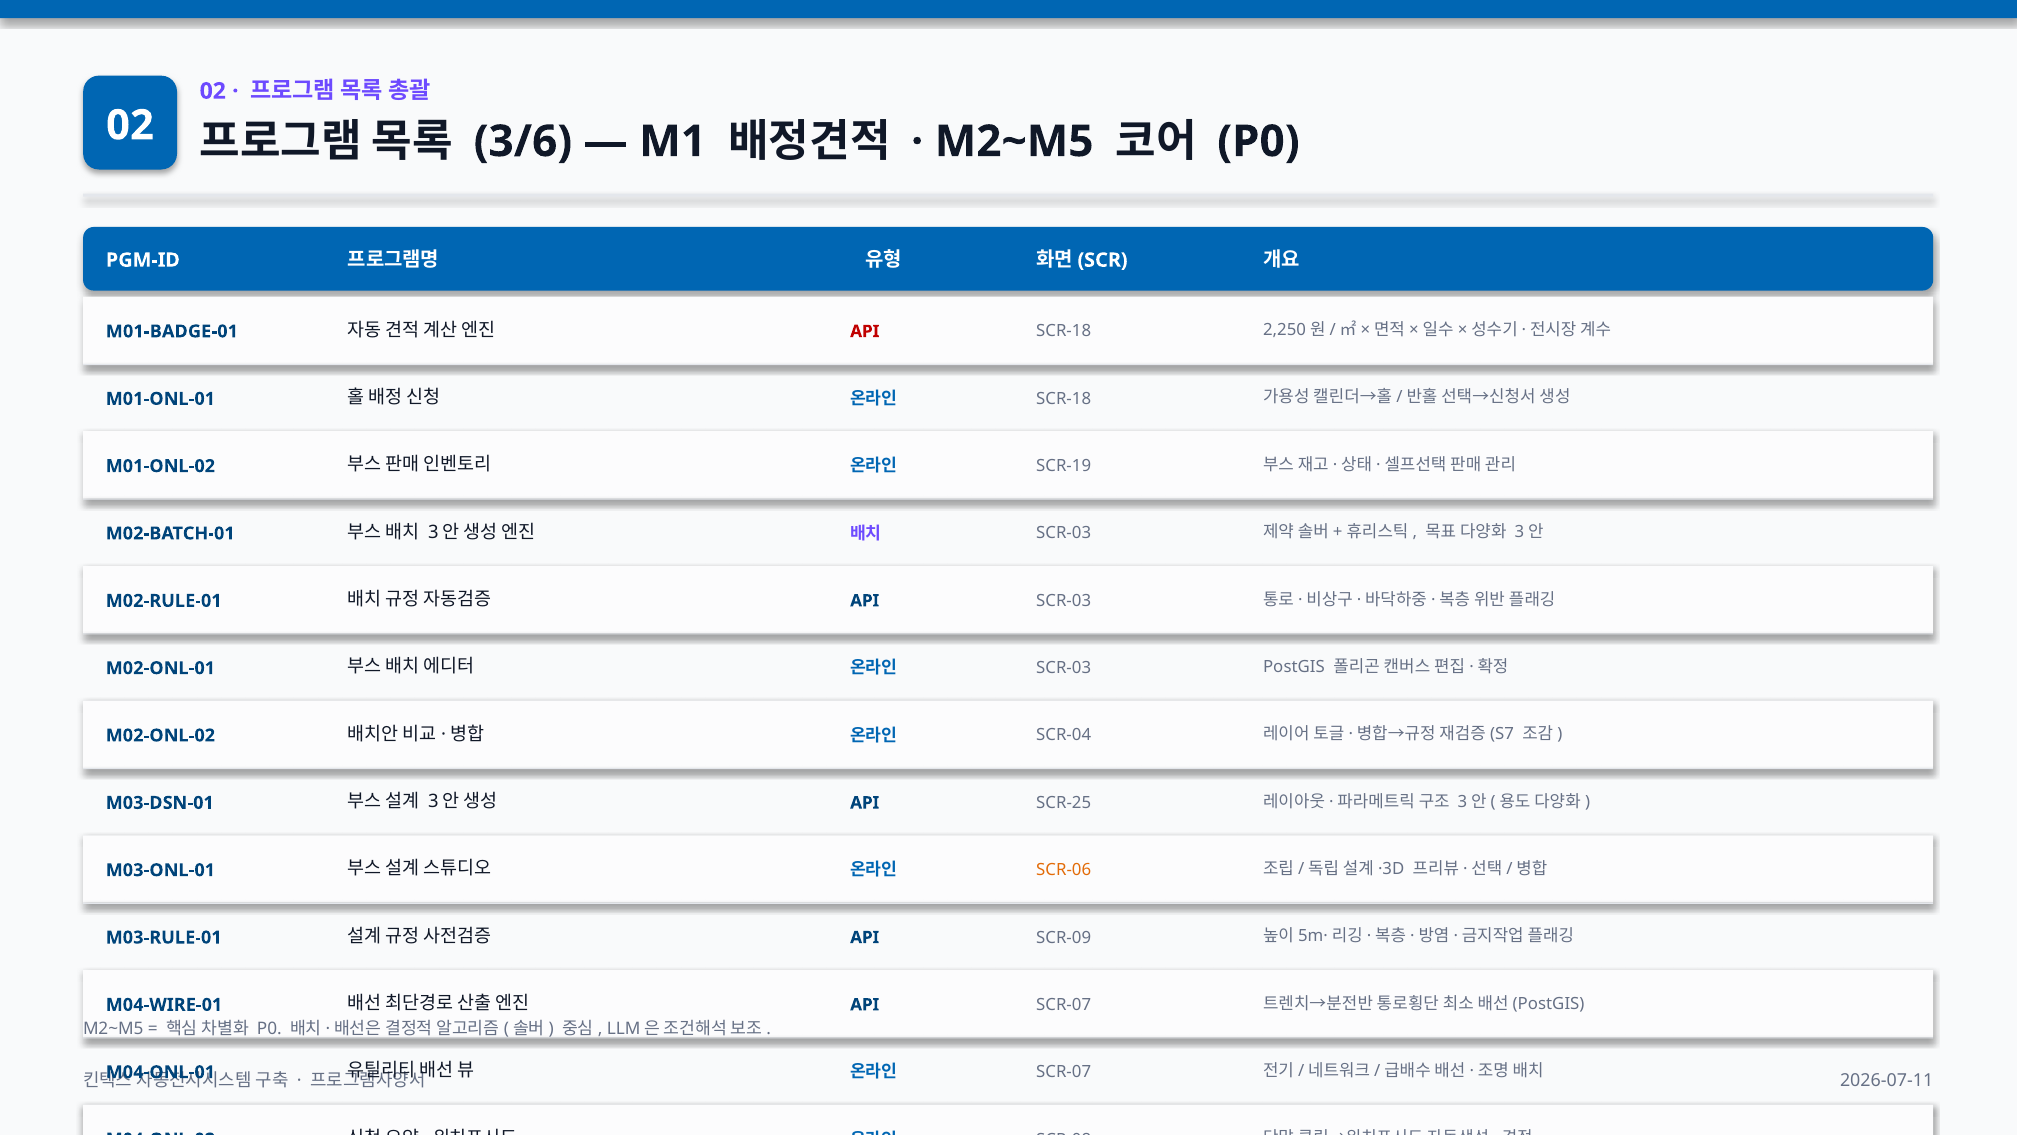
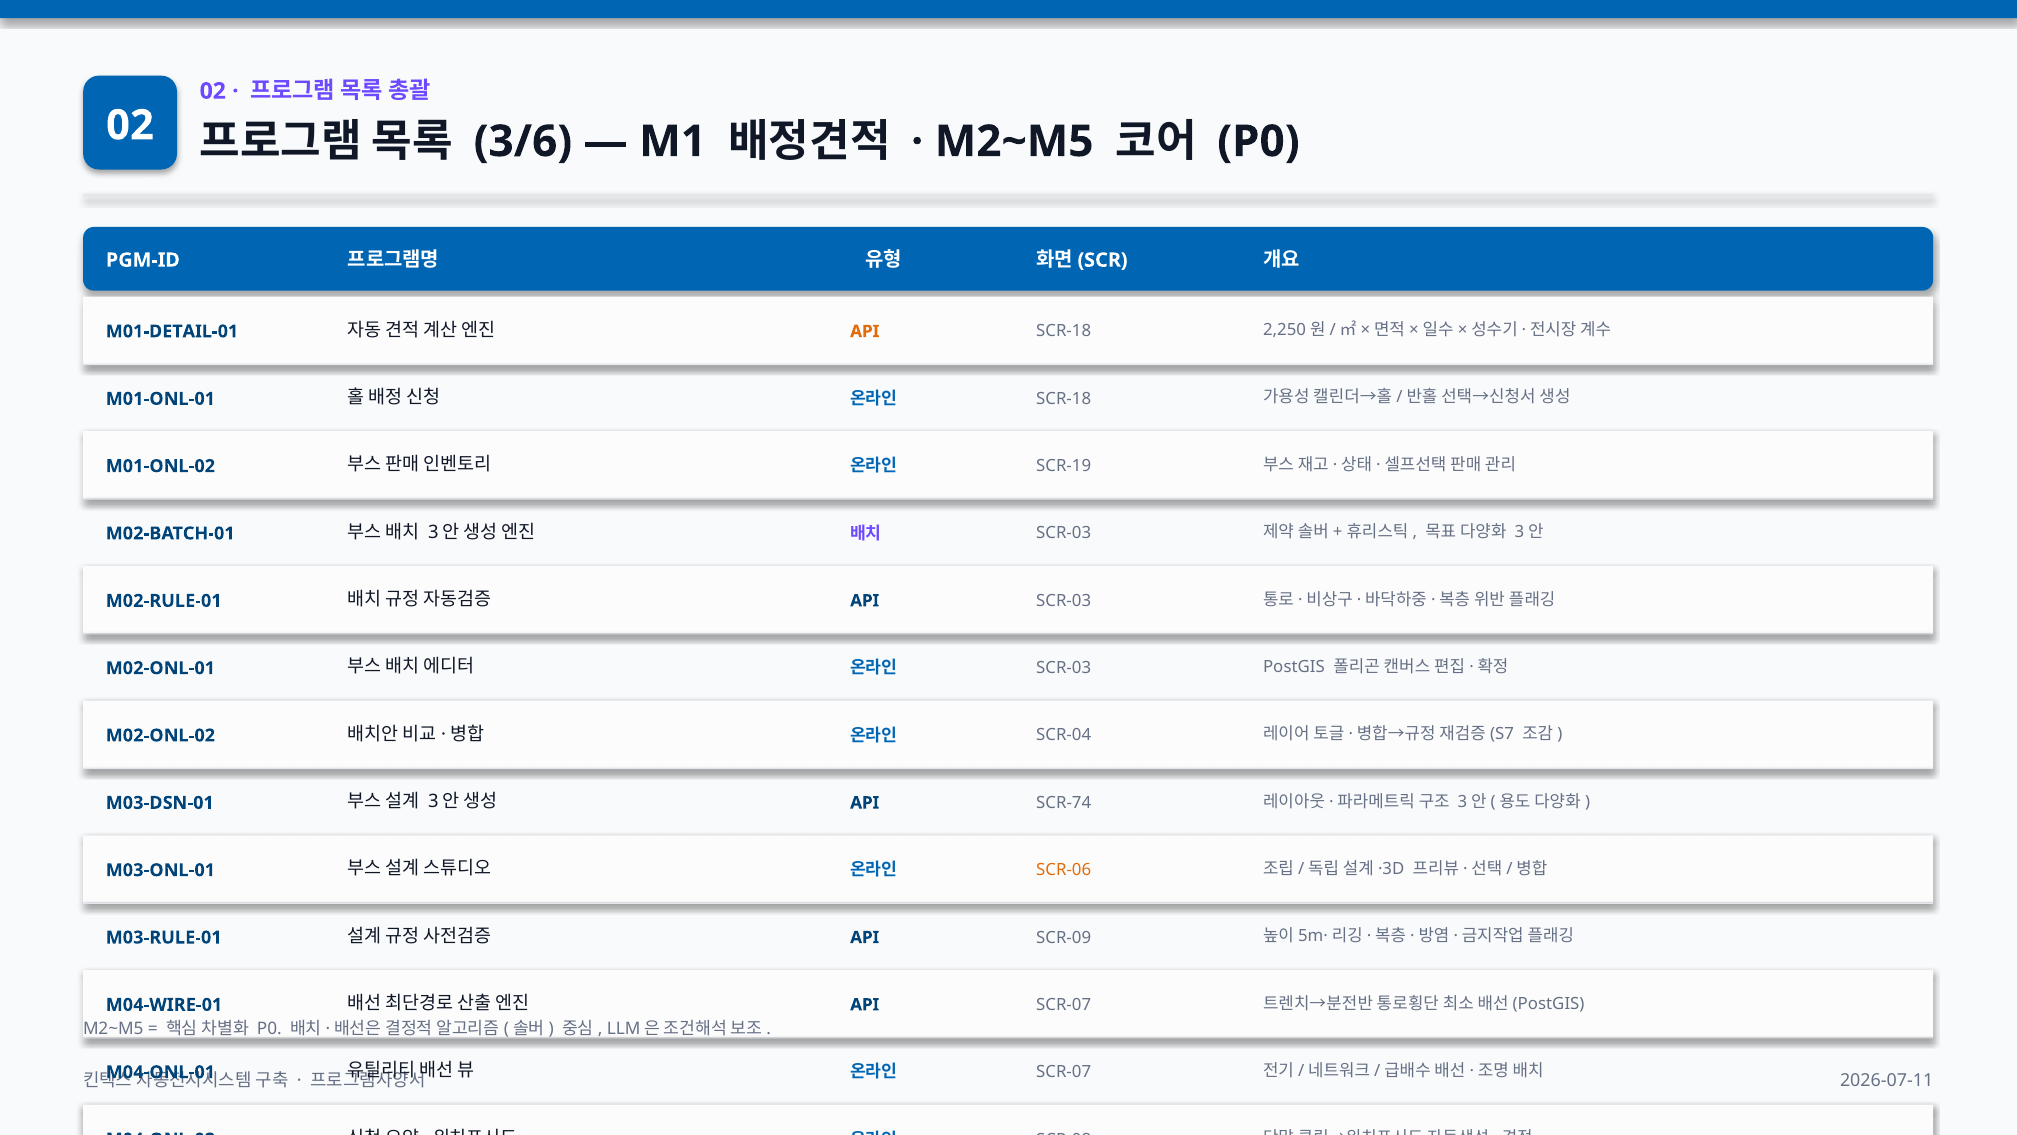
M01-BADGE-01: M01-BADGE-01 -> M01-DETAIL-01
API at (865, 331) colour: red -> orange
SCR-25: SCR-25 -> SCR-74
